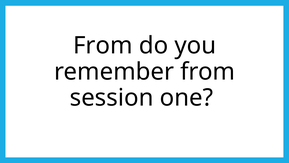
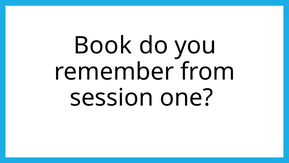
From at (103, 45): From -> Book
